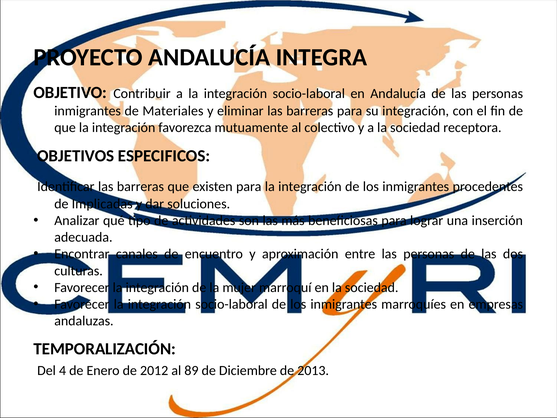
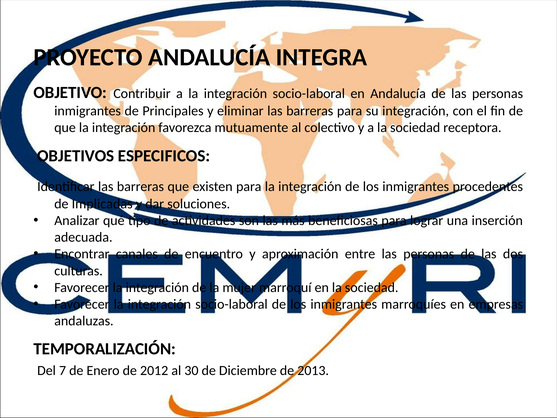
Materiales: Materiales -> Principales
4: 4 -> 7
89: 89 -> 30
